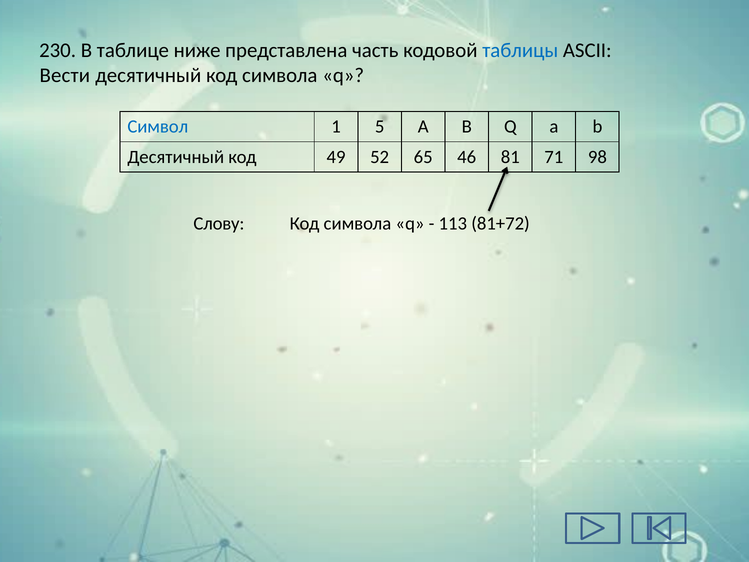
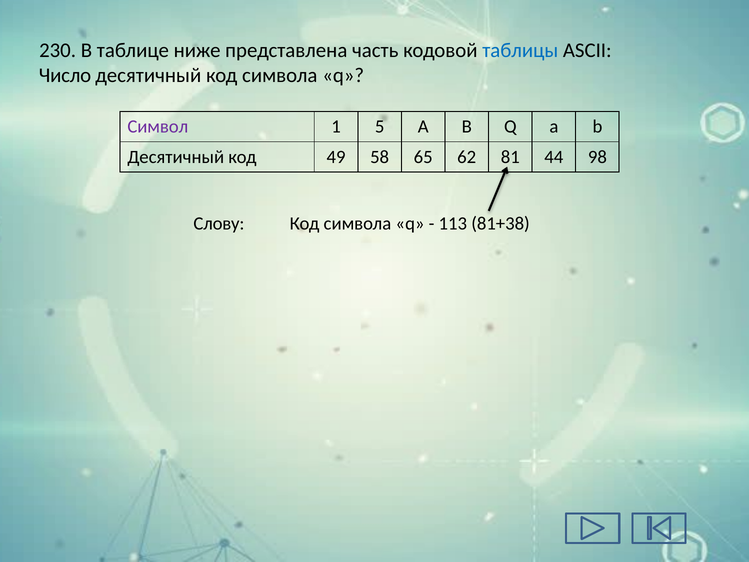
Вести: Вести -> Число
Символ colour: blue -> purple
52: 52 -> 58
46: 46 -> 62
71: 71 -> 44
81+72: 81+72 -> 81+38
